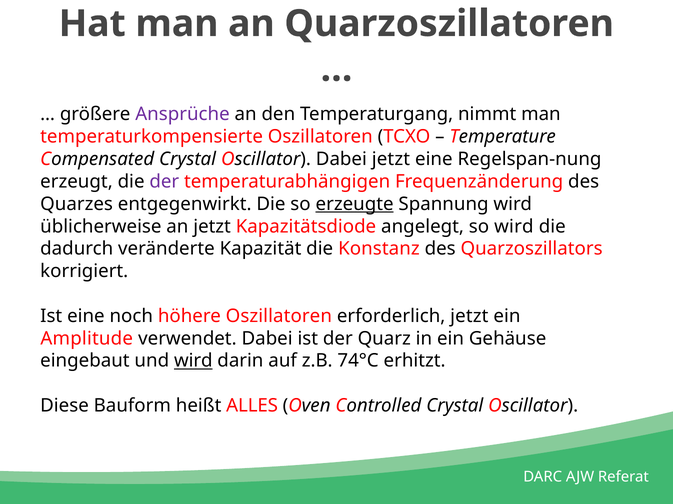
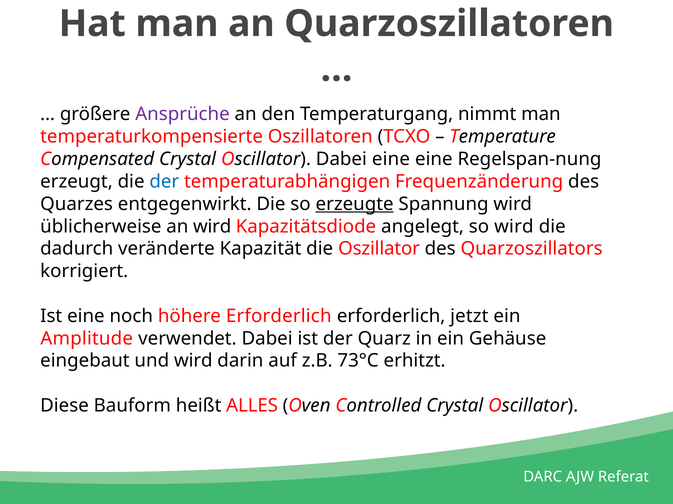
Dabei jetzt: jetzt -> eine
der at (164, 182) colour: purple -> blue
an jetzt: jetzt -> wird
Konstanz: Konstanz -> Oszillator
höhere Oszillatoren: Oszillatoren -> Erforderlich
wird at (193, 361) underline: present -> none
74°C: 74°C -> 73°C
